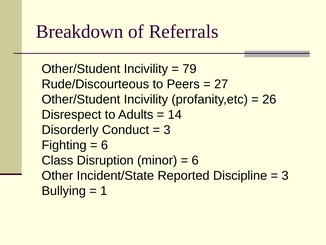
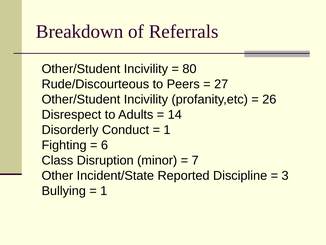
79: 79 -> 80
3 at (167, 130): 3 -> 1
6 at (195, 160): 6 -> 7
